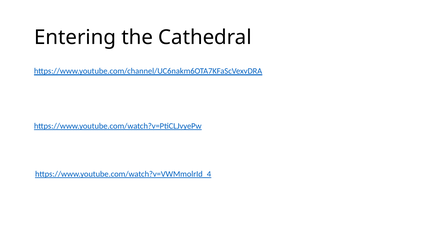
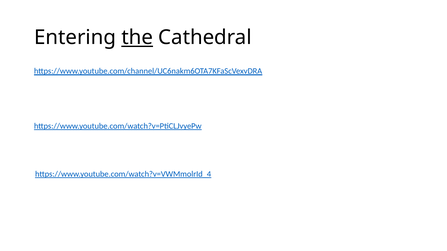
the underline: none -> present
